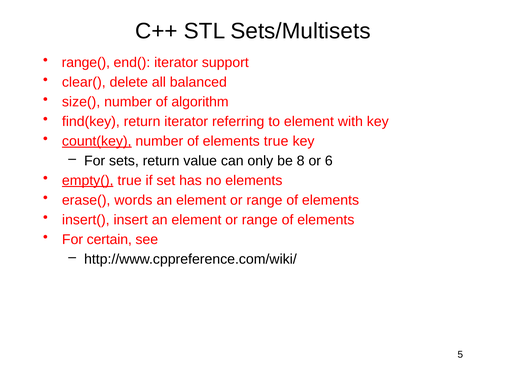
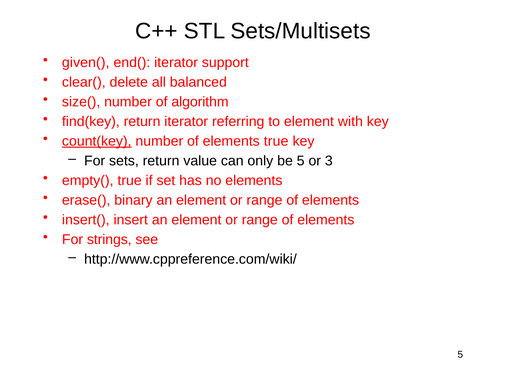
range(: range( -> given(
be 8: 8 -> 5
6: 6 -> 3
empty( underline: present -> none
words: words -> binary
certain: certain -> strings
